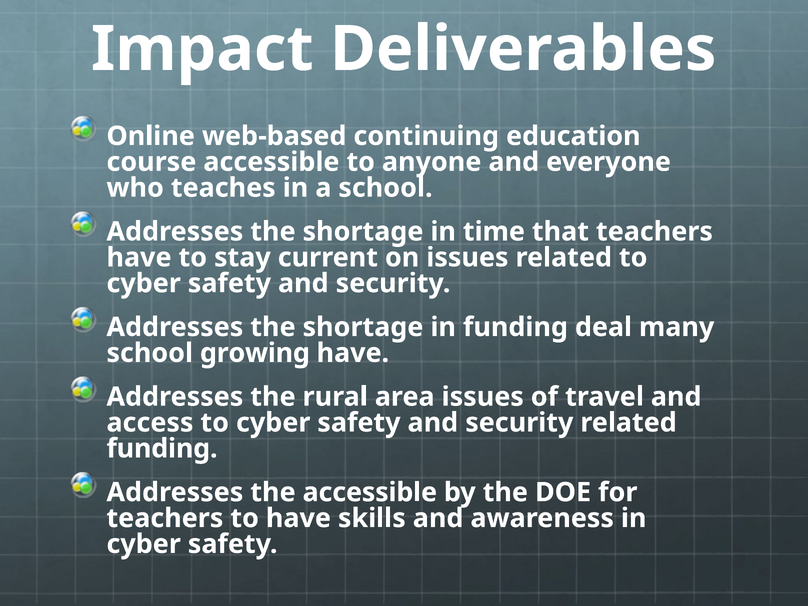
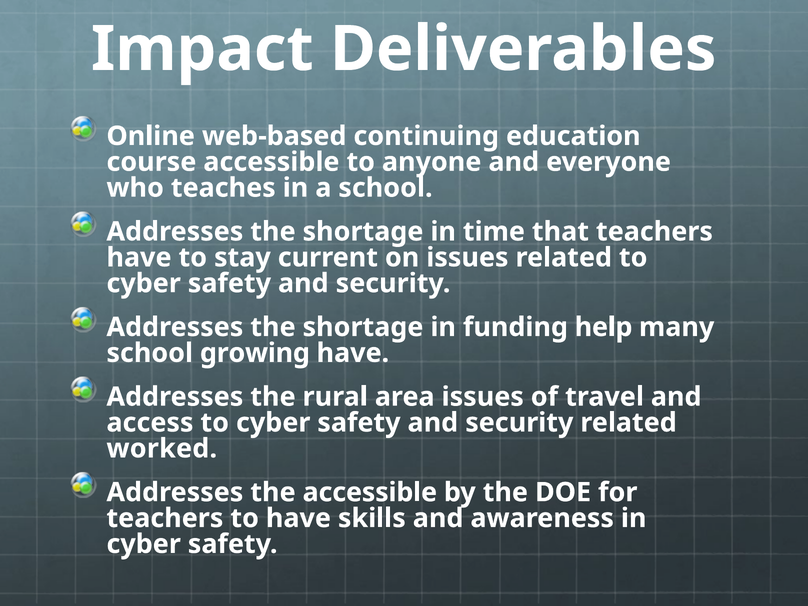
deal: deal -> help
funding at (162, 449): funding -> worked
